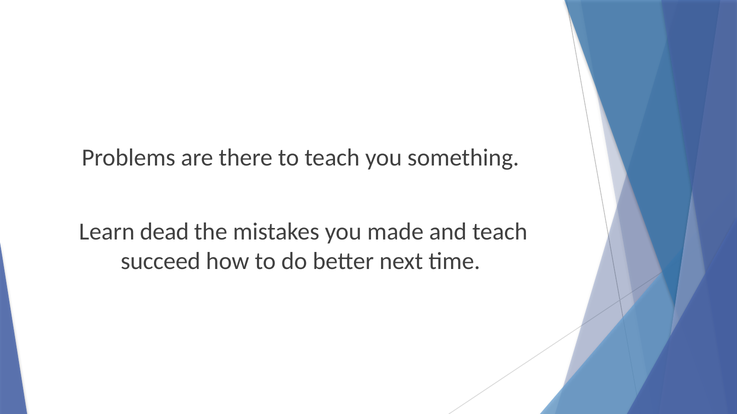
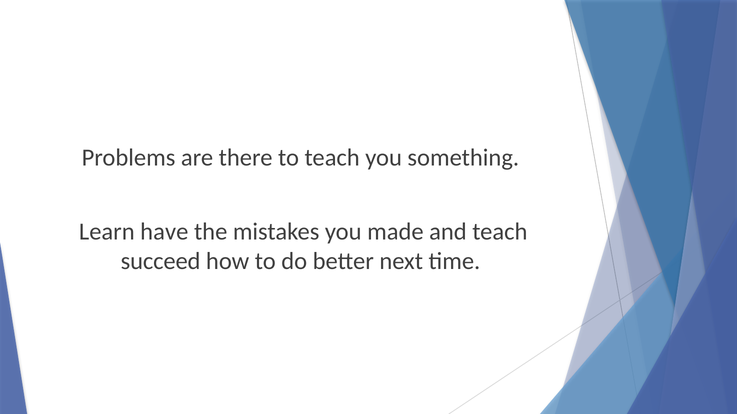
dead: dead -> have
